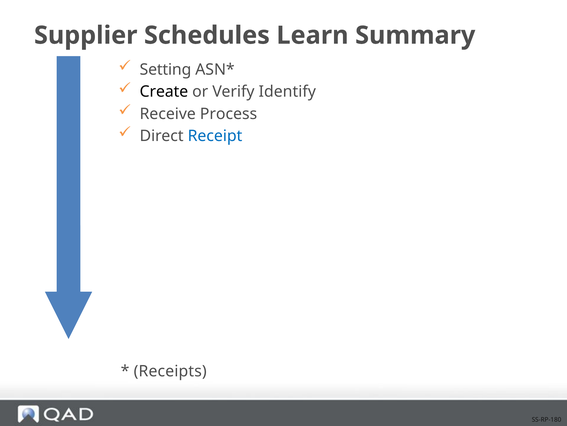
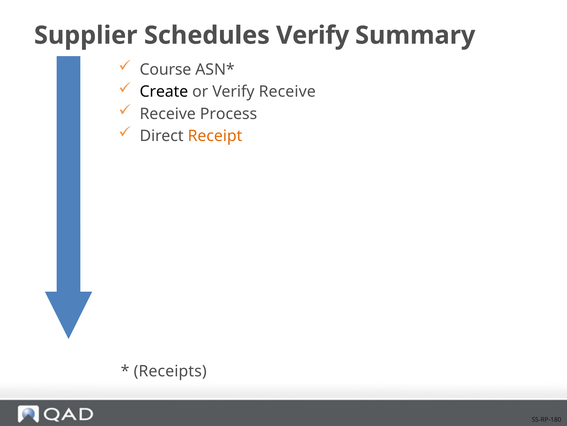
Schedules Learn: Learn -> Verify
Setting: Setting -> Course
Verify Identify: Identify -> Receive
Receipt colour: blue -> orange
